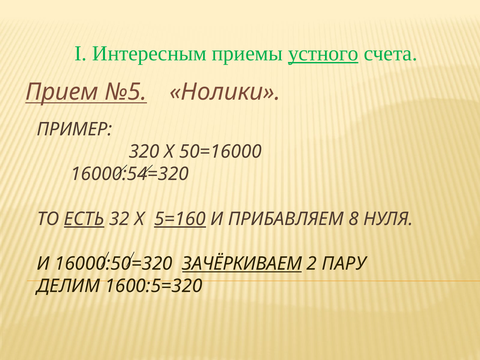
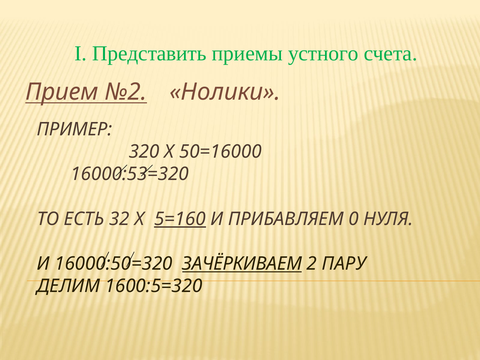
Интересным: Интересным -> Представить
устного underline: present -> none
№5: №5 -> №2
16000:54=320: 16000:54=320 -> 16000:53=320
ЕСТЬ underline: present -> none
8: 8 -> 0
